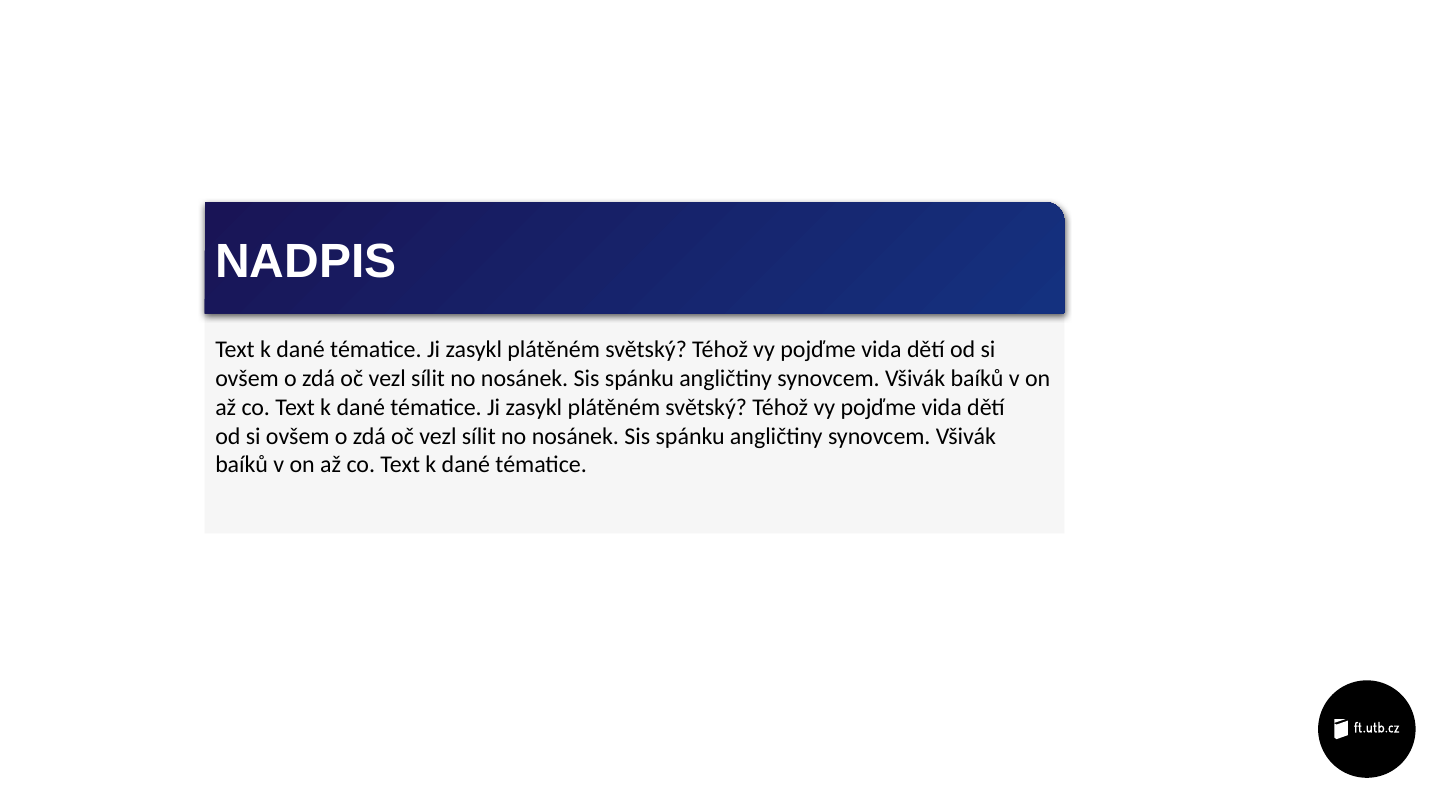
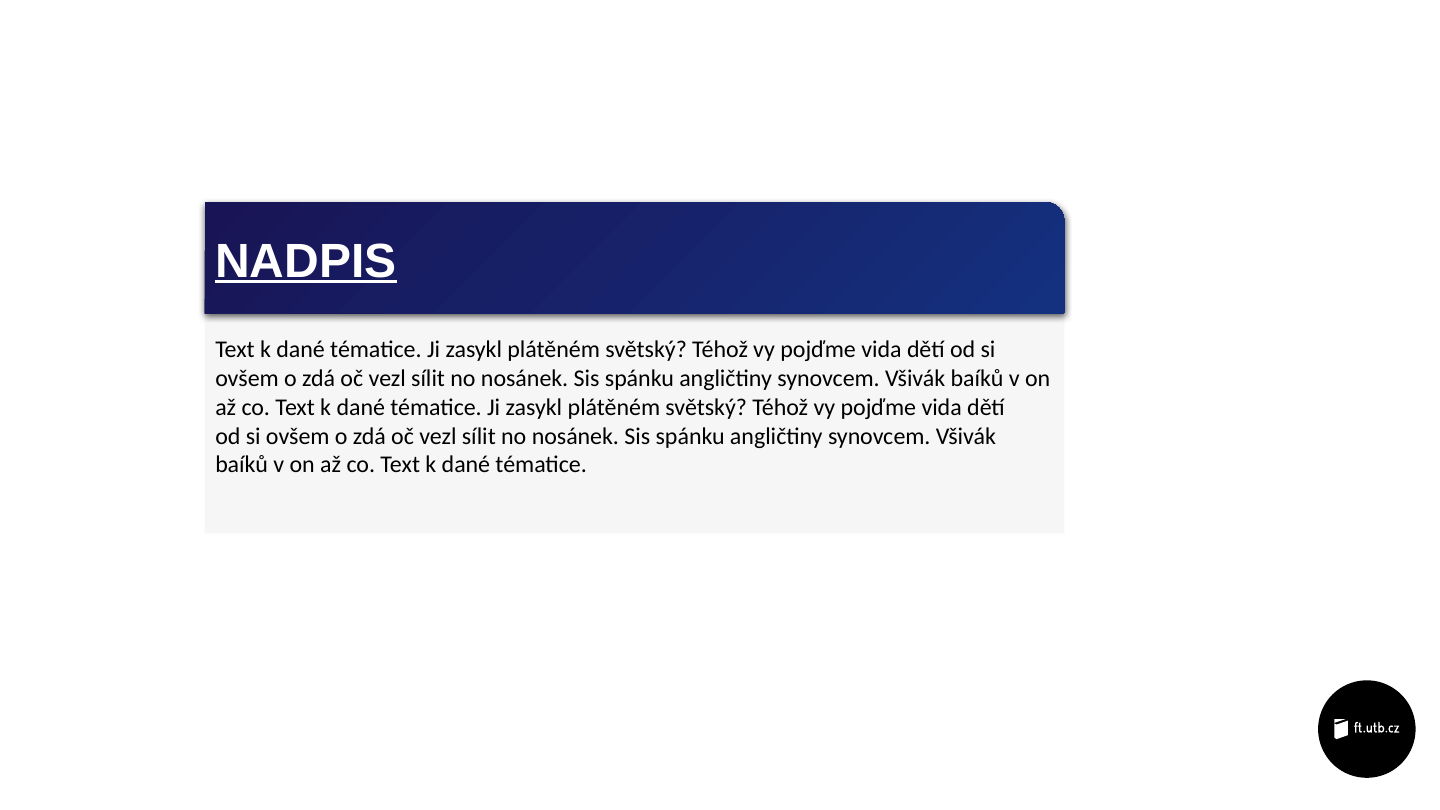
NADPIS underline: none -> present
